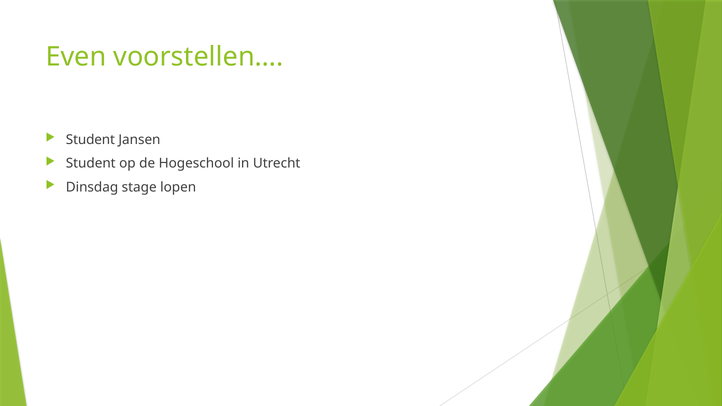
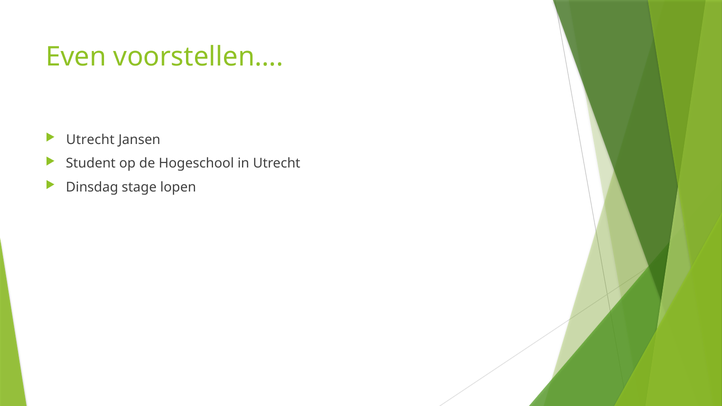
Student at (90, 140): Student -> Utrecht
